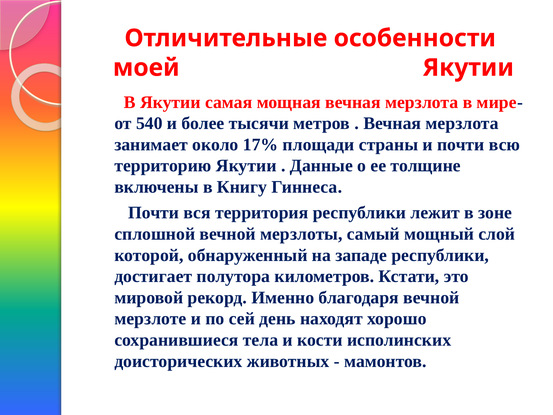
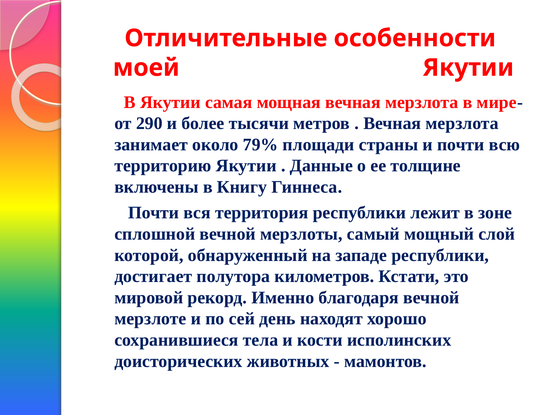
540: 540 -> 290
17%: 17% -> 79%
